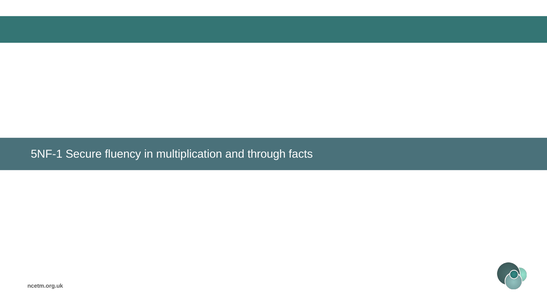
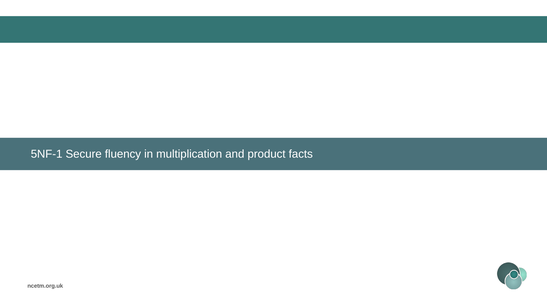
through: through -> product
